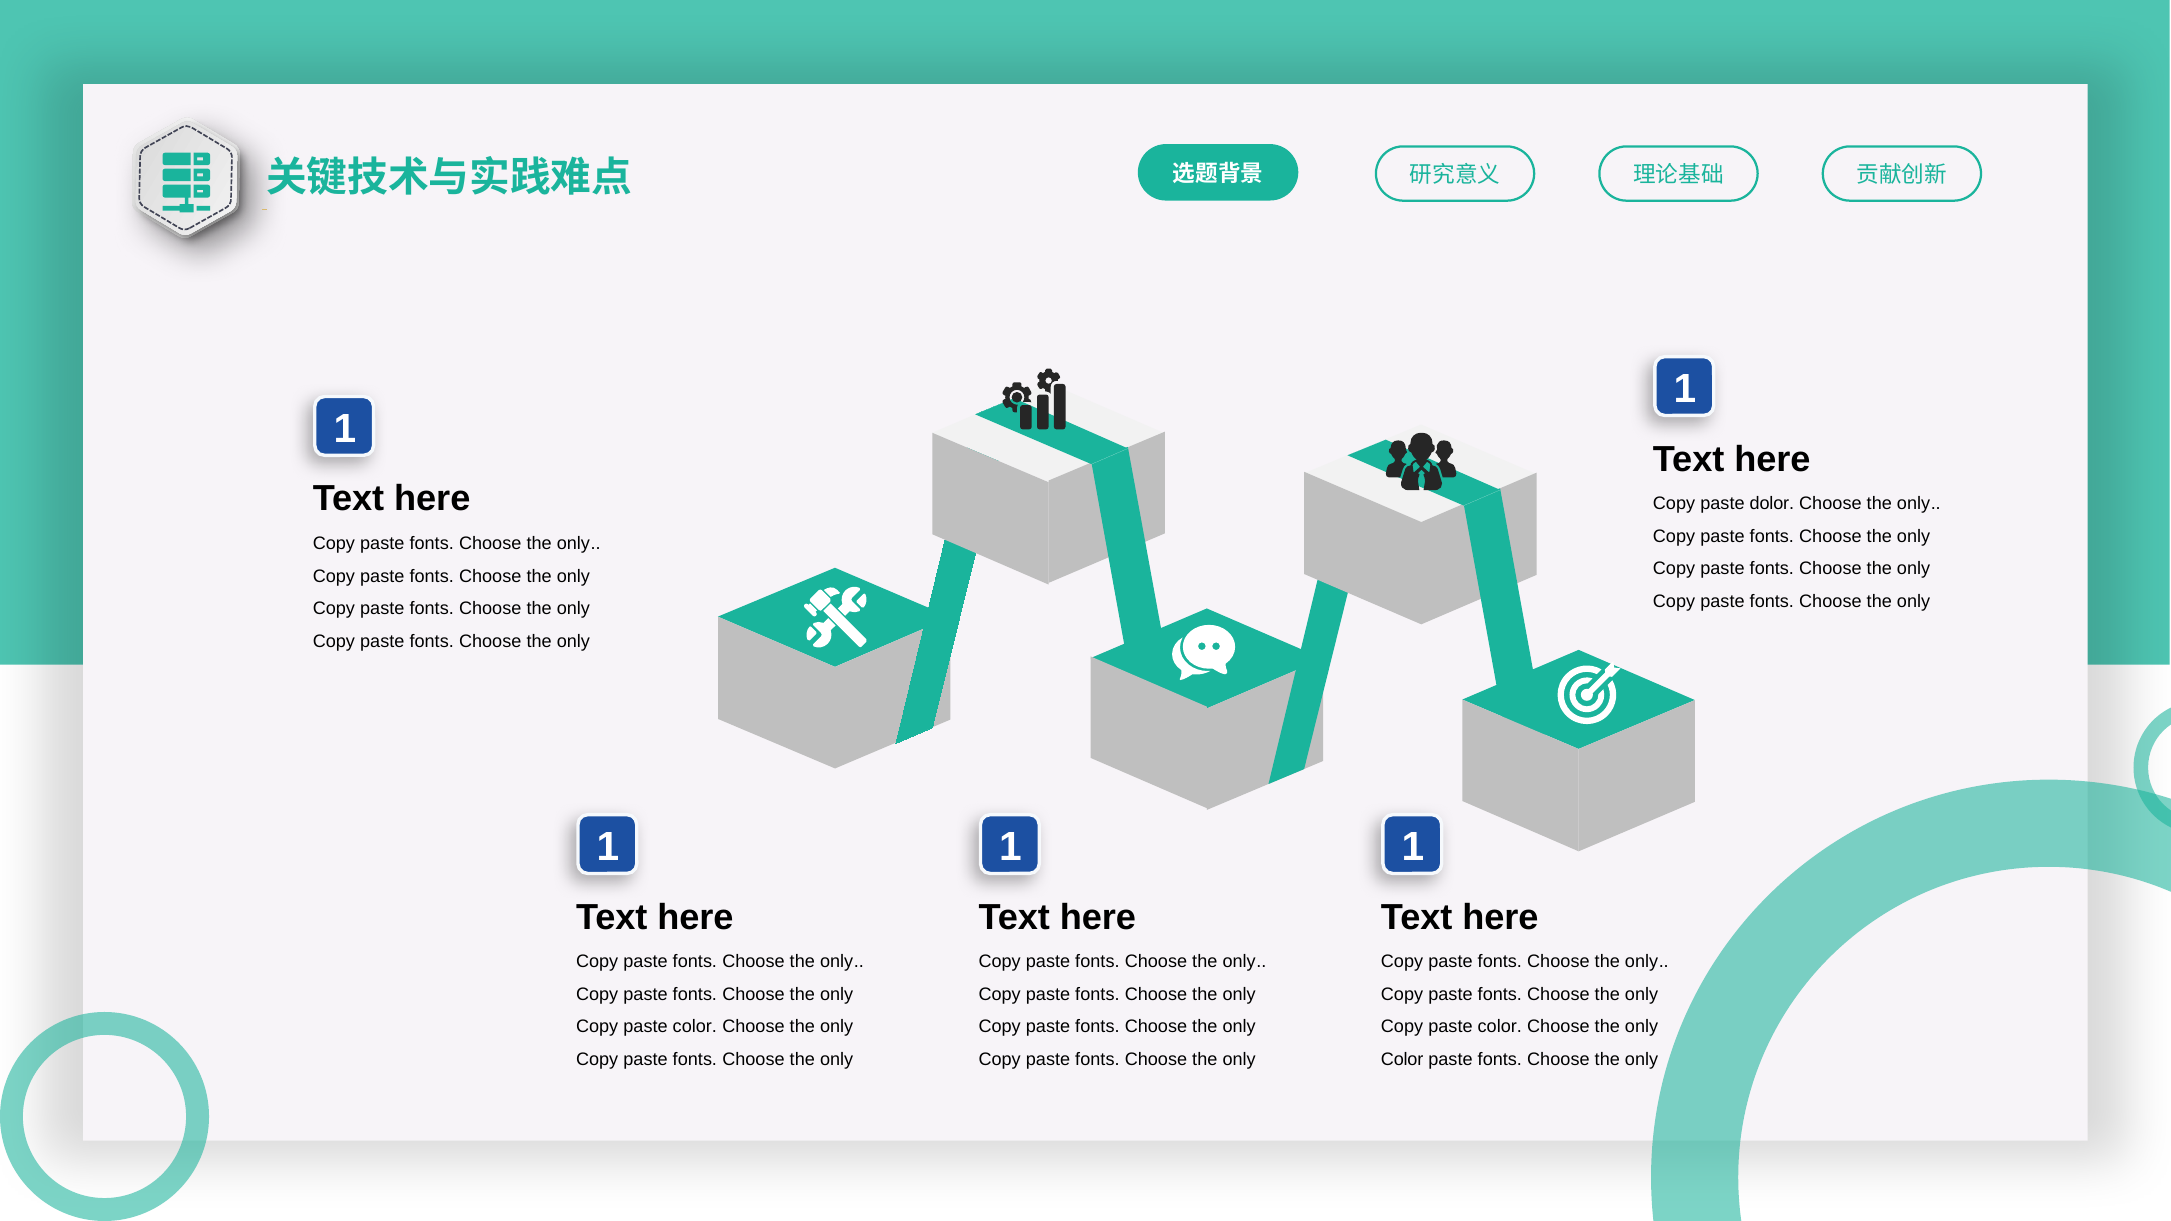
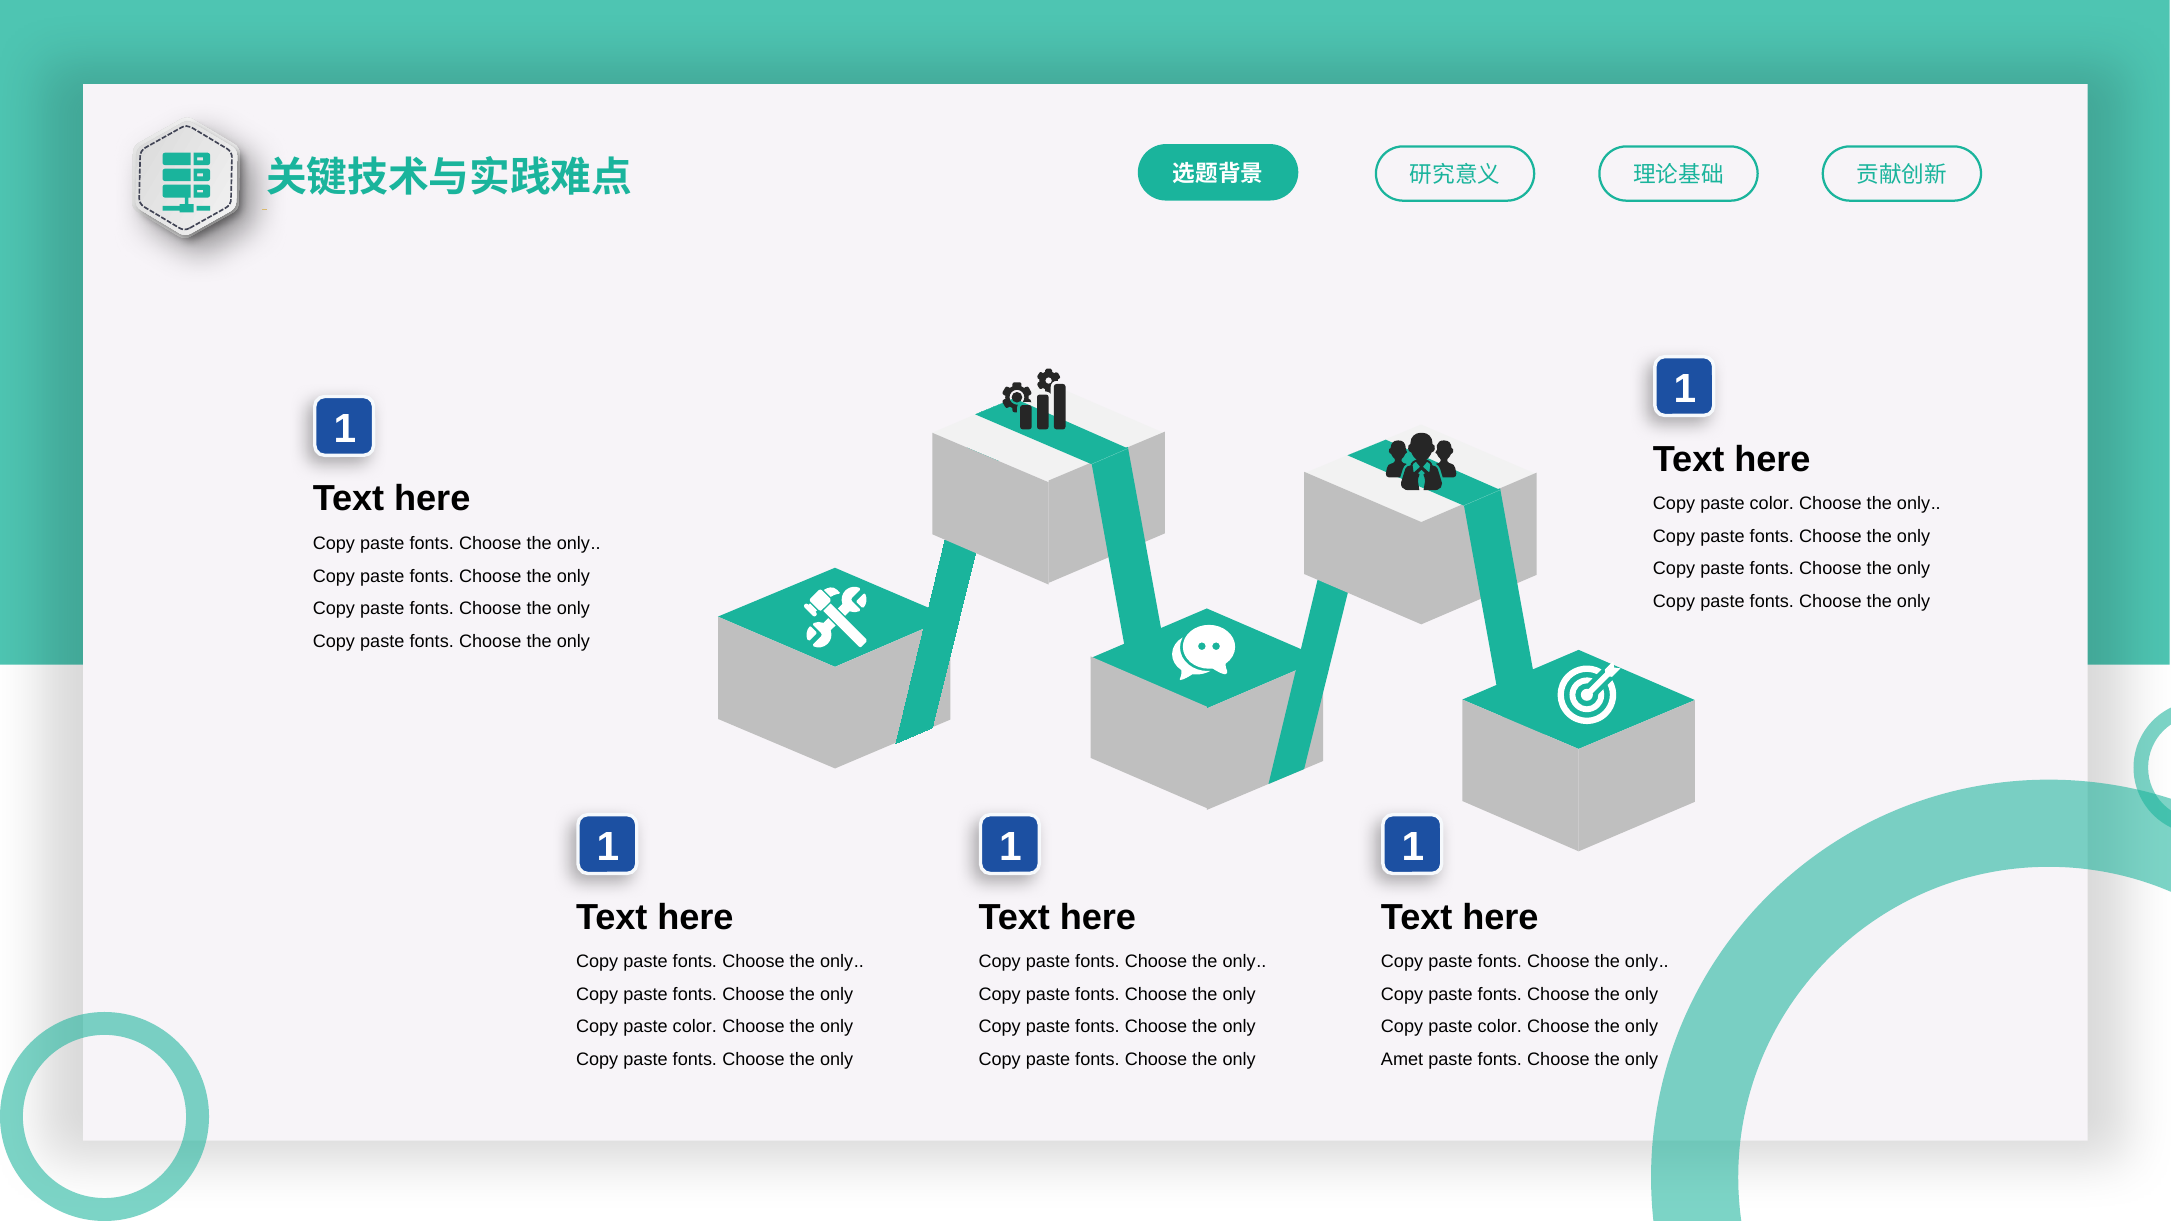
dolor at (1772, 504): dolor -> color
Color at (1402, 1060): Color -> Amet
